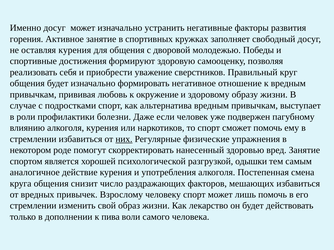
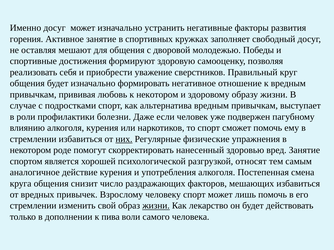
оставляя курения: курения -> мешают
к окружение: окружение -> некотором
одышки: одышки -> относят
жизни at (156, 206) underline: none -> present
